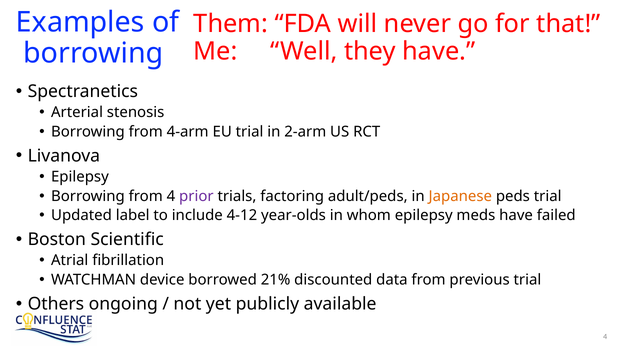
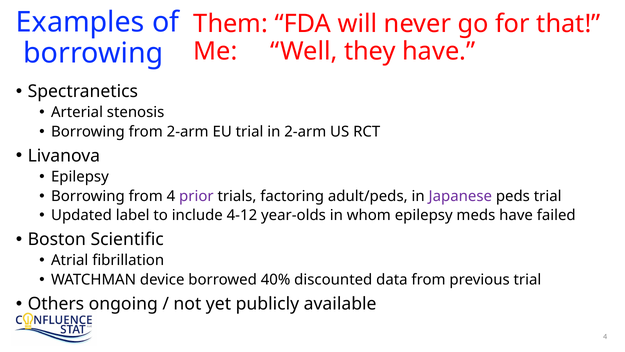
from 4-arm: 4-arm -> 2-arm
Japanese colour: orange -> purple
21%: 21% -> 40%
